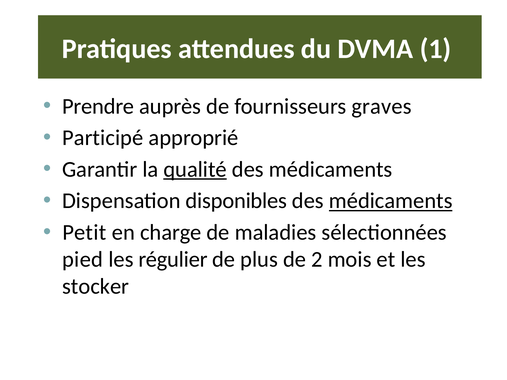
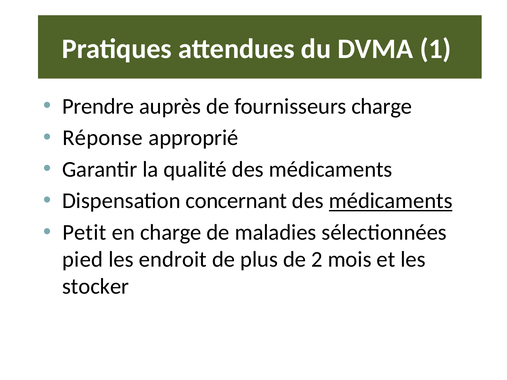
fournisseurs graves: graves -> charge
Participé: Participé -> Réponse
qualité underline: present -> none
disponibles: disponibles -> concernant
régulier: régulier -> endroit
